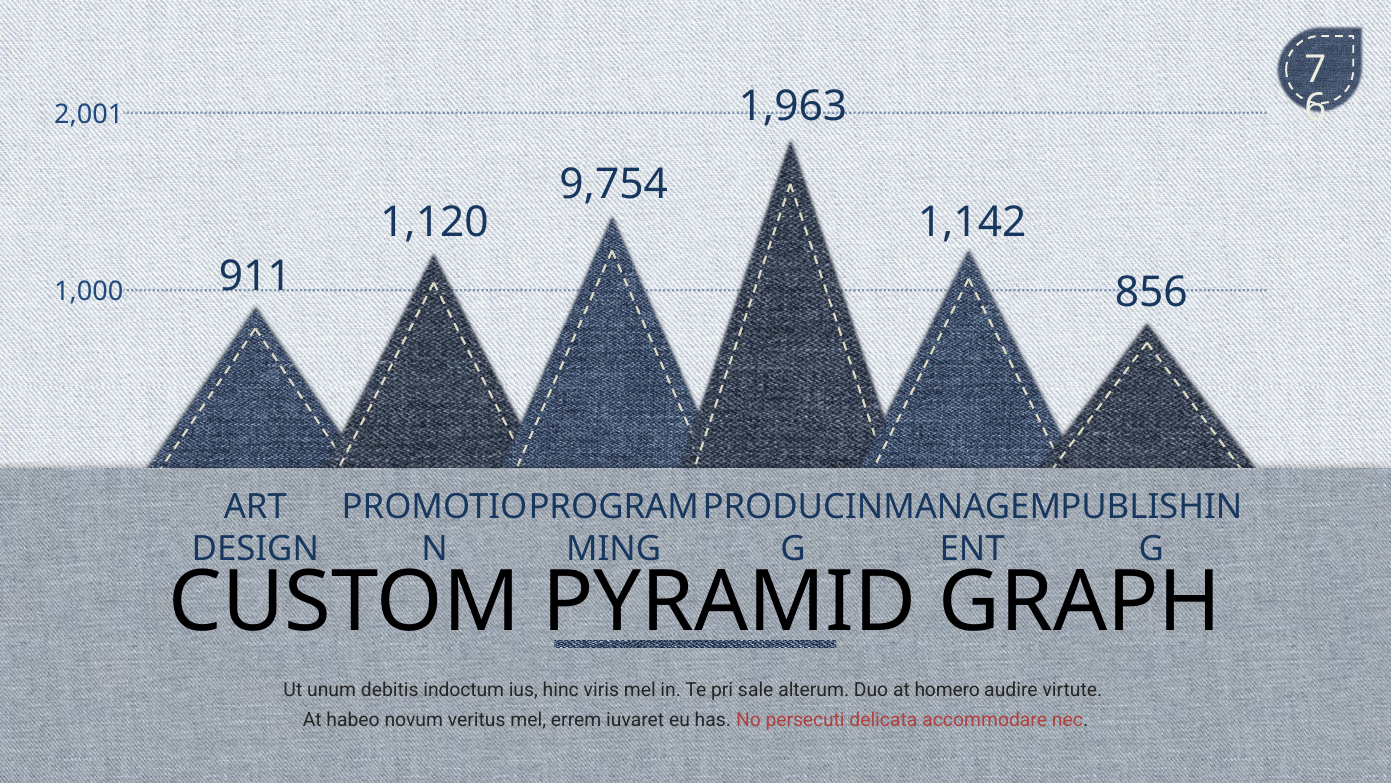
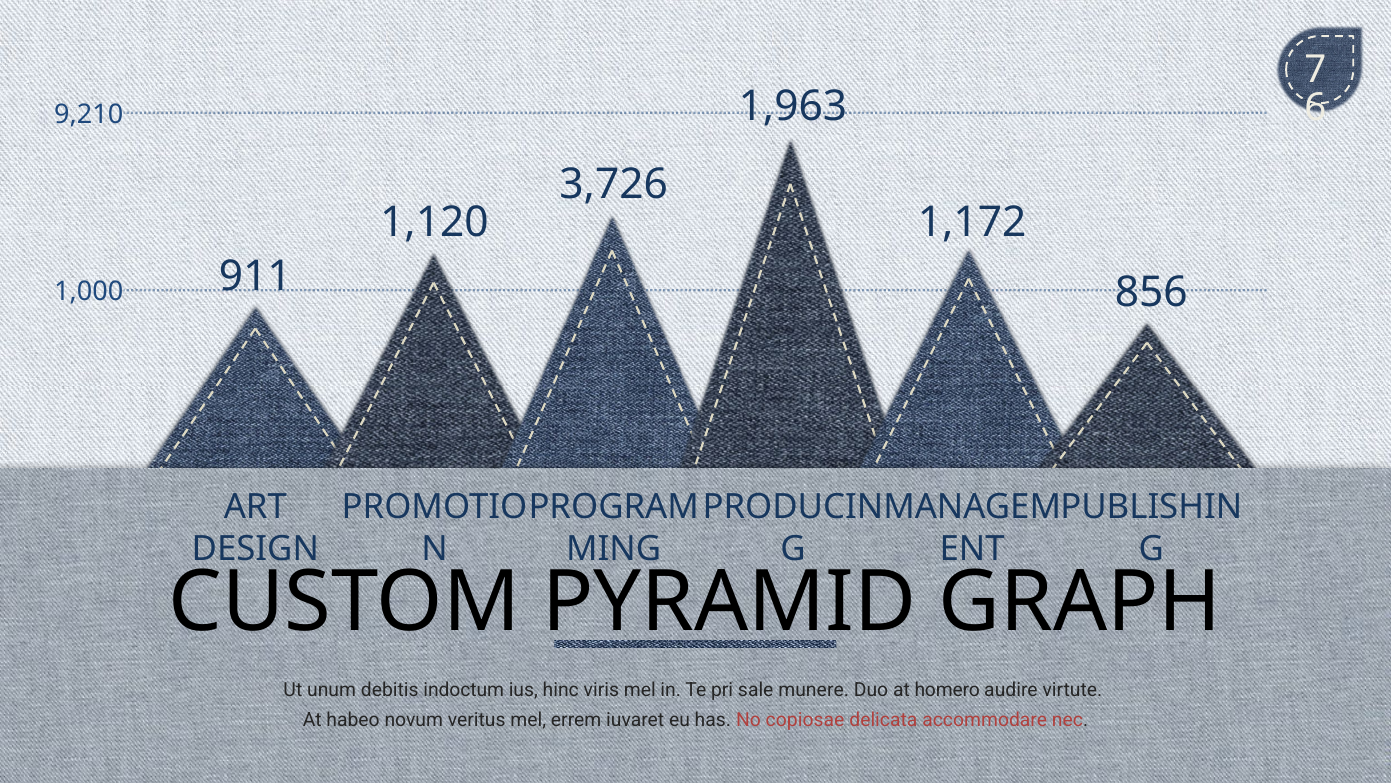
2,001: 2,001 -> 9,210
9,754: 9,754 -> 3,726
1,142: 1,142 -> 1,172
alterum: alterum -> munere
persecuti: persecuti -> copiosae
